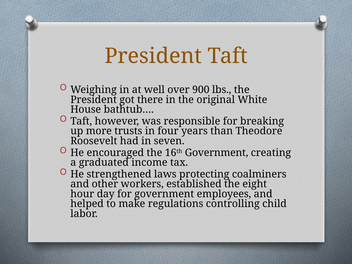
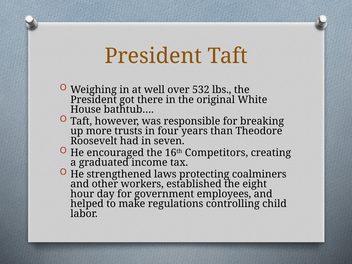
900: 900 -> 532
16th Government: Government -> Competitors
